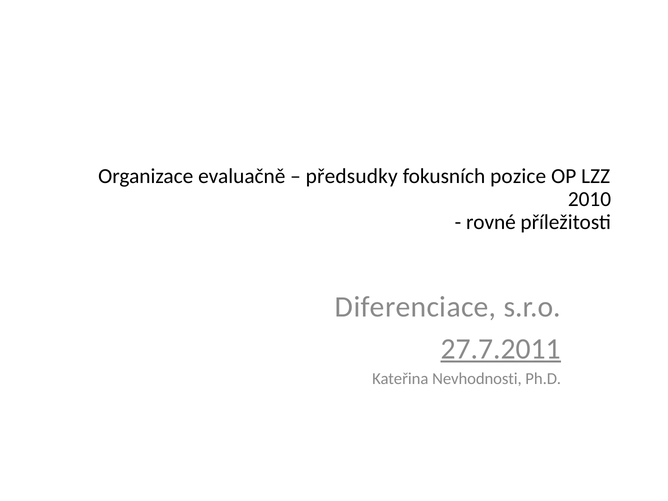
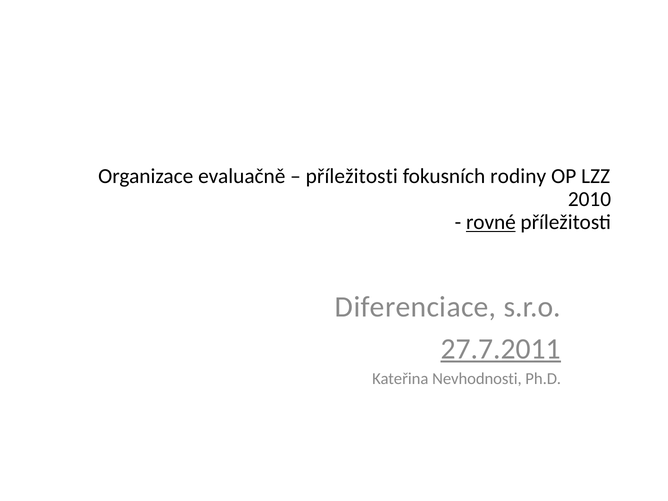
předsudky at (352, 176): předsudky -> příležitosti
pozice: pozice -> rodiny
rovné underline: none -> present
